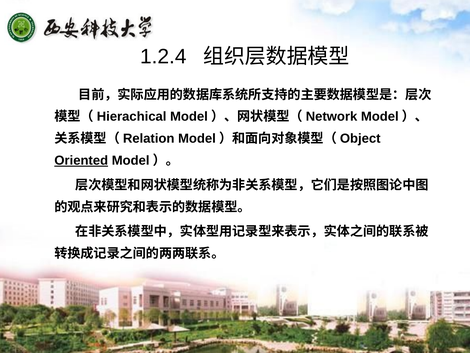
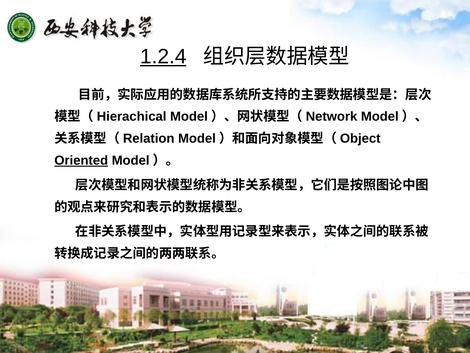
1.2.4 underline: none -> present
